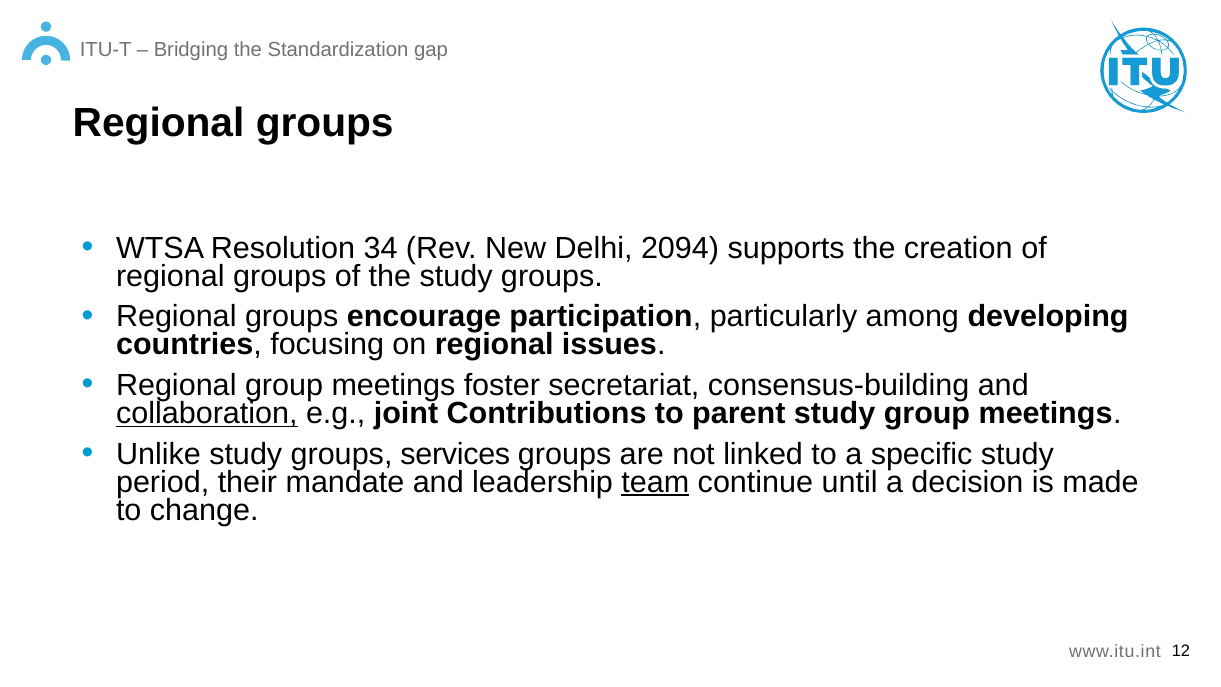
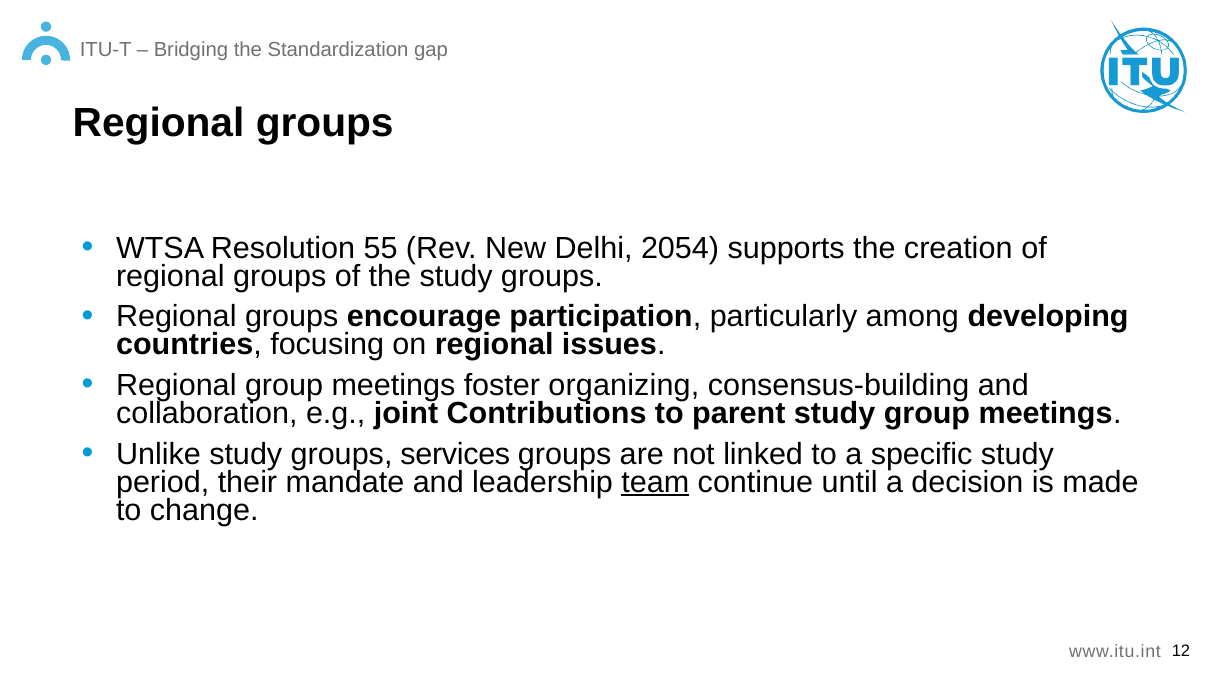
34: 34 -> 55
2094: 2094 -> 2054
secretariat: secretariat -> organizing
collaboration underline: present -> none
